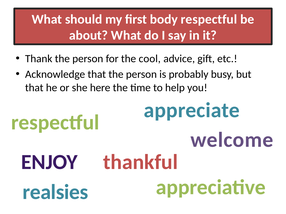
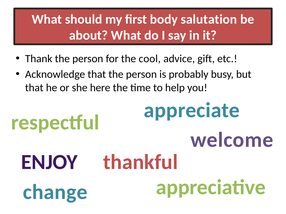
body respectful: respectful -> salutation
realsies: realsies -> change
